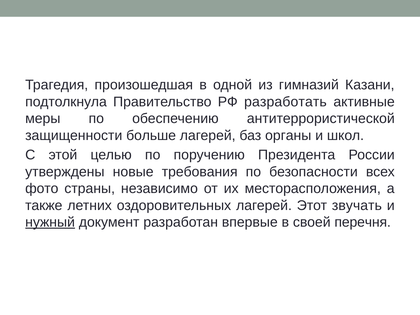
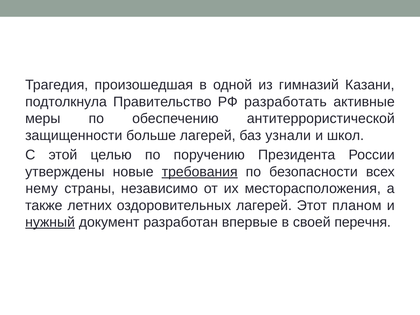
органы: органы -> узнали
требования underline: none -> present
фото: фото -> нему
звучать: звучать -> планом
